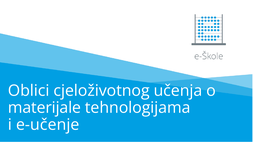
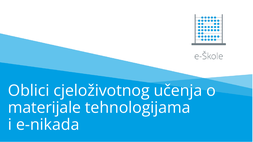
e-učenje: e-učenje -> e-nikada
